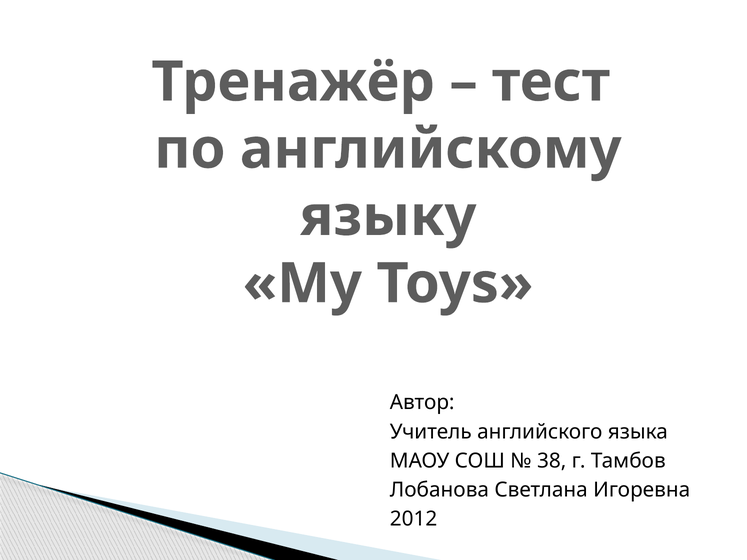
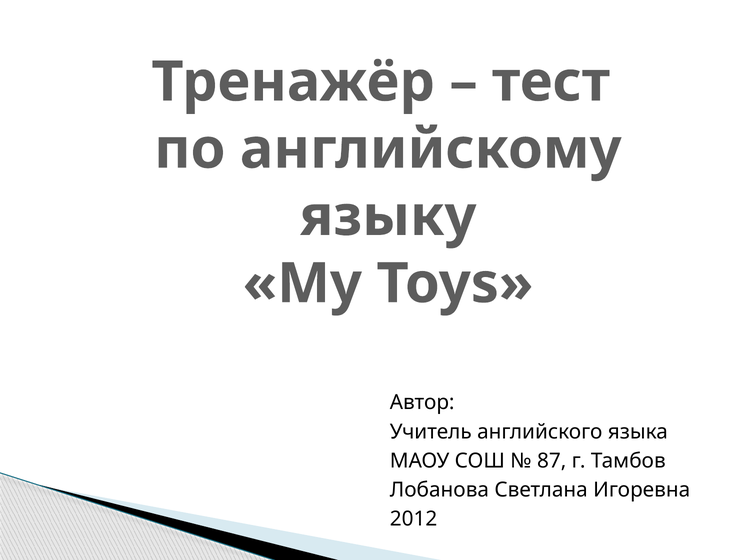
38: 38 -> 87
